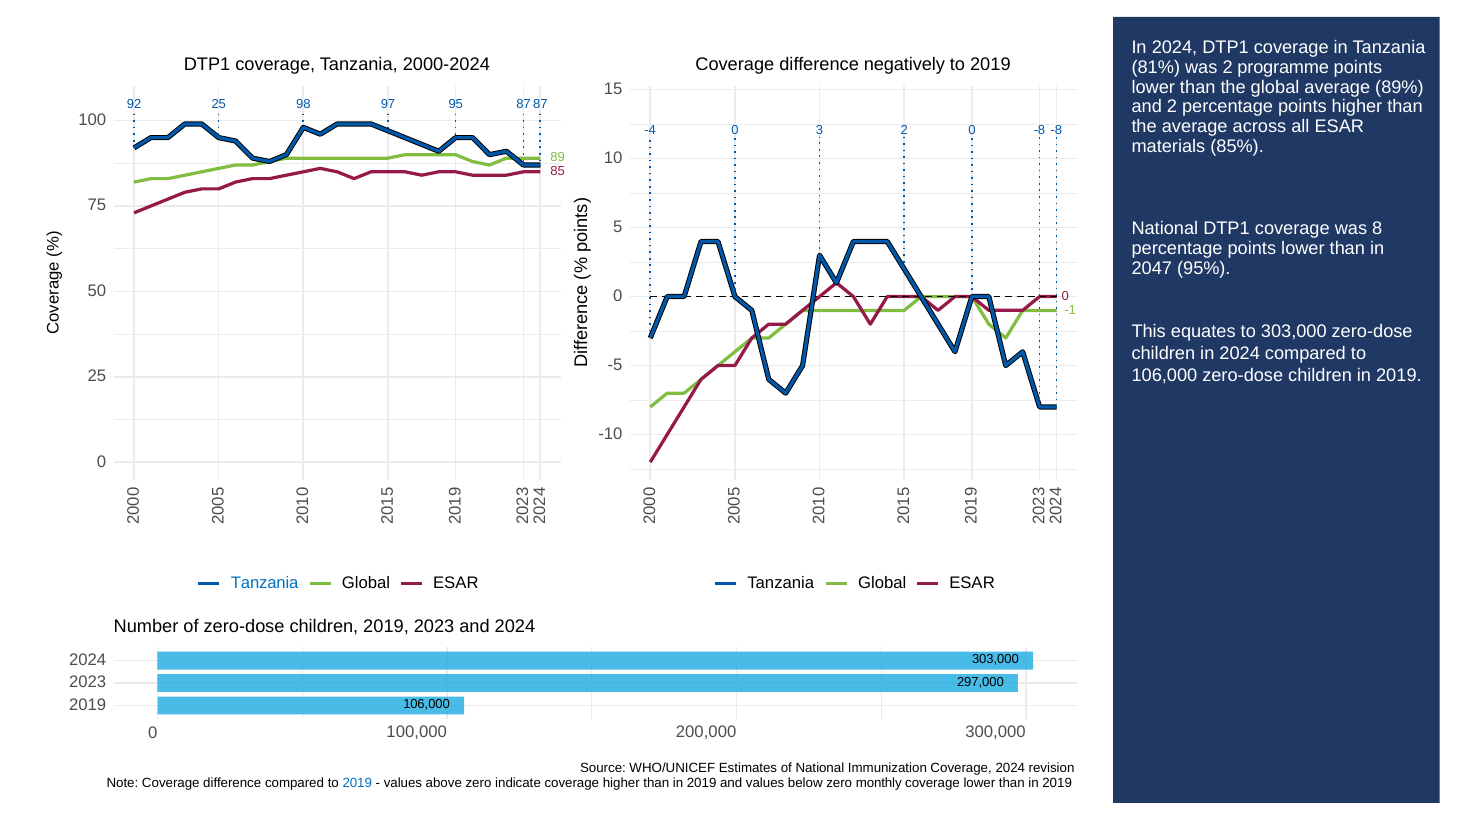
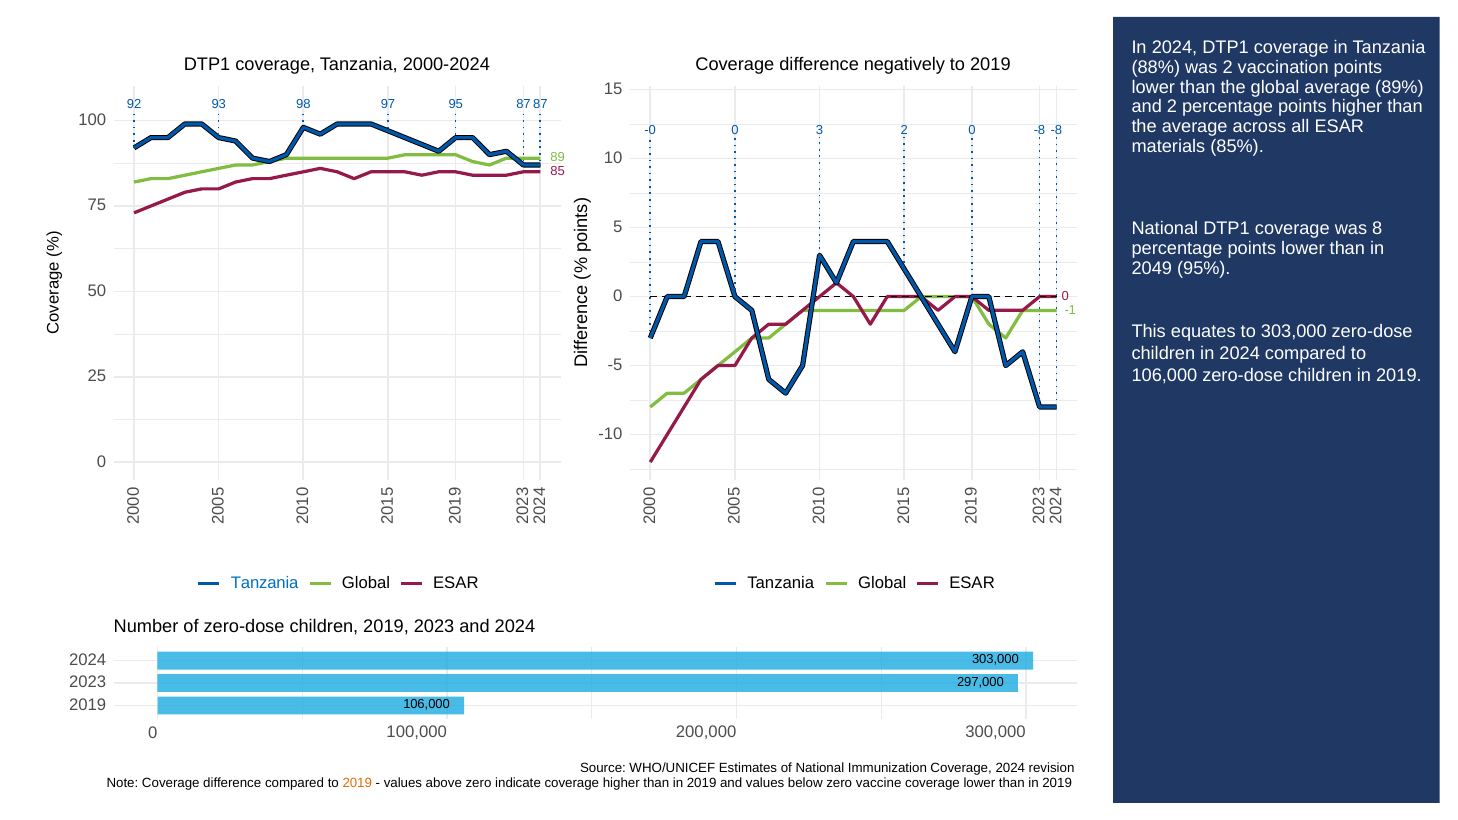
81%: 81% -> 88%
programme: programme -> vaccination
92 25: 25 -> 93
-4: -4 -> -0
2047: 2047 -> 2049
2019 at (357, 783) colour: blue -> orange
monthly: monthly -> vaccine
